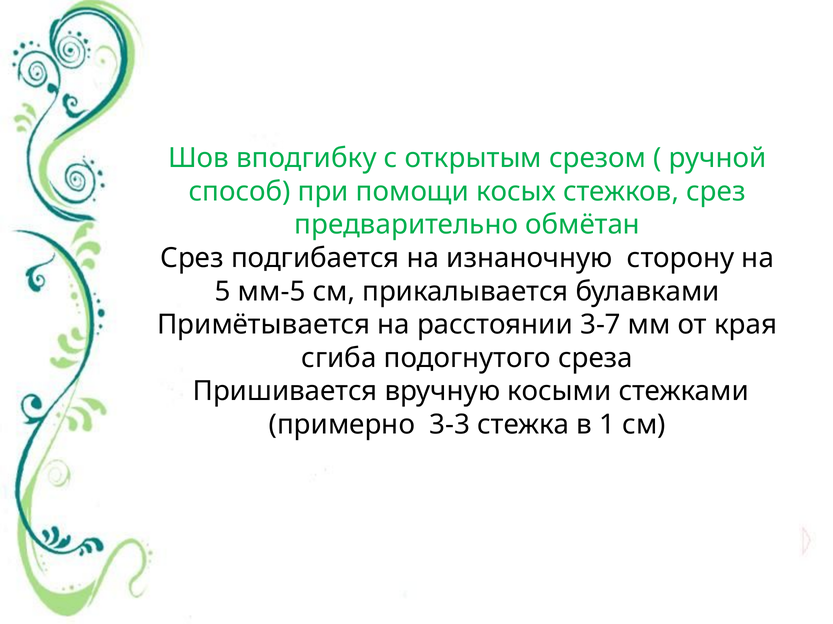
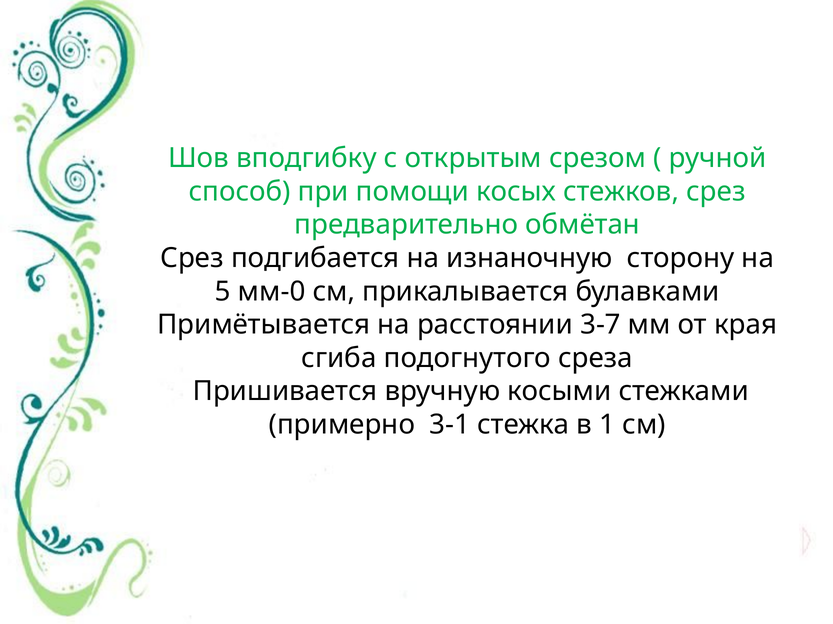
мм-5: мм-5 -> мм-0
3-3: 3-3 -> 3-1
